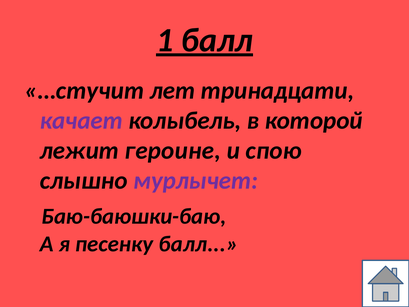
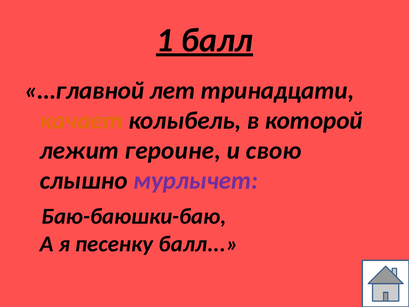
…стучит: …стучит -> …главной
качает colour: purple -> orange
спою: спою -> свою
